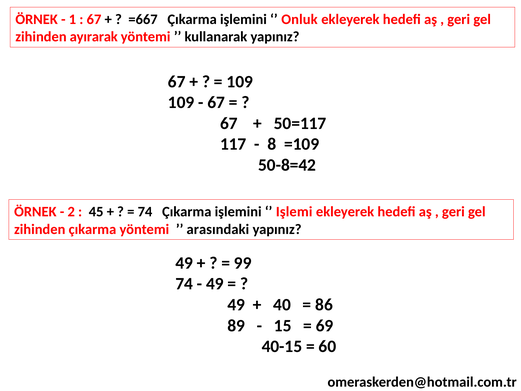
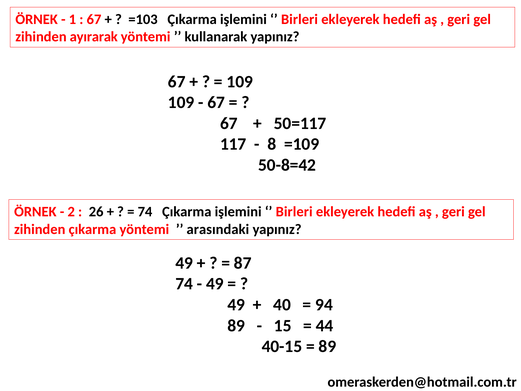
=667: =667 -> =103
Onluk at (299, 19): Onluk -> Birleri
45: 45 -> 26
Işlemi at (294, 212): Işlemi -> Birleri
99: 99 -> 87
86: 86 -> 94
69: 69 -> 44
60 at (327, 346): 60 -> 89
